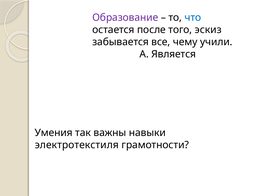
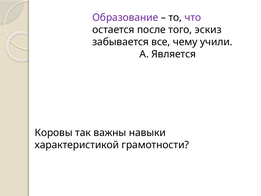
что colour: blue -> purple
Умения: Умения -> Коровы
электротекстиля: электротекстиля -> характеристикой
